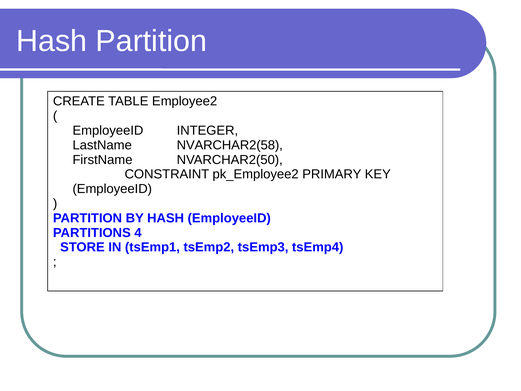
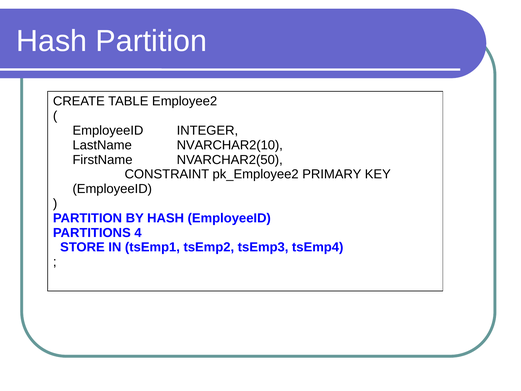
NVARCHAR2(58: NVARCHAR2(58 -> NVARCHAR2(10
